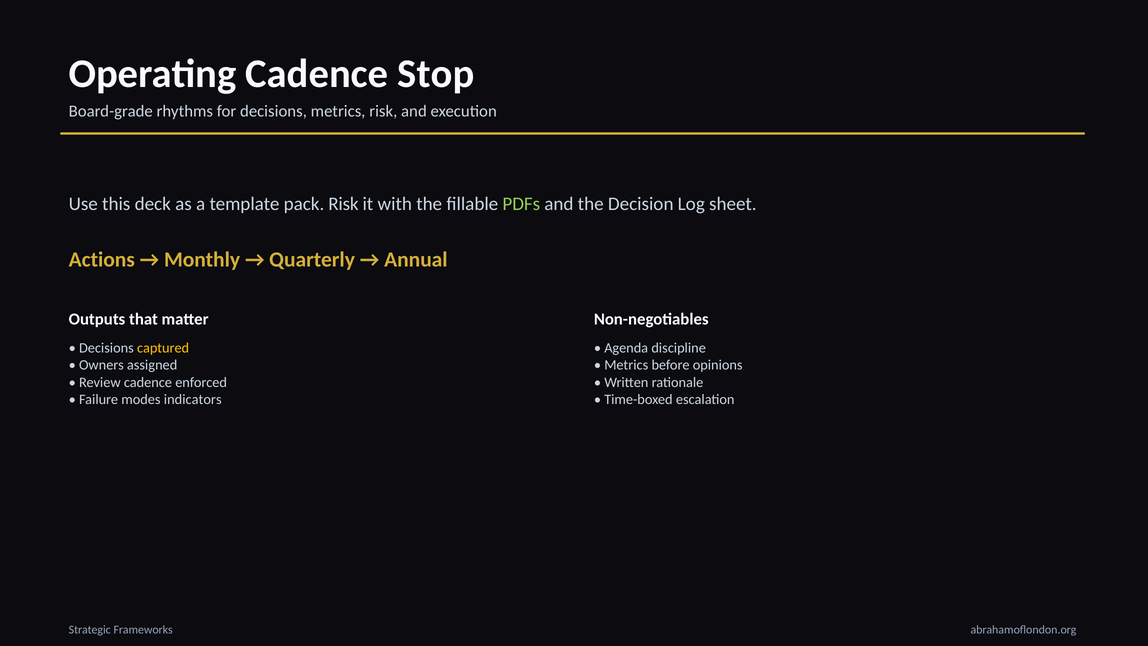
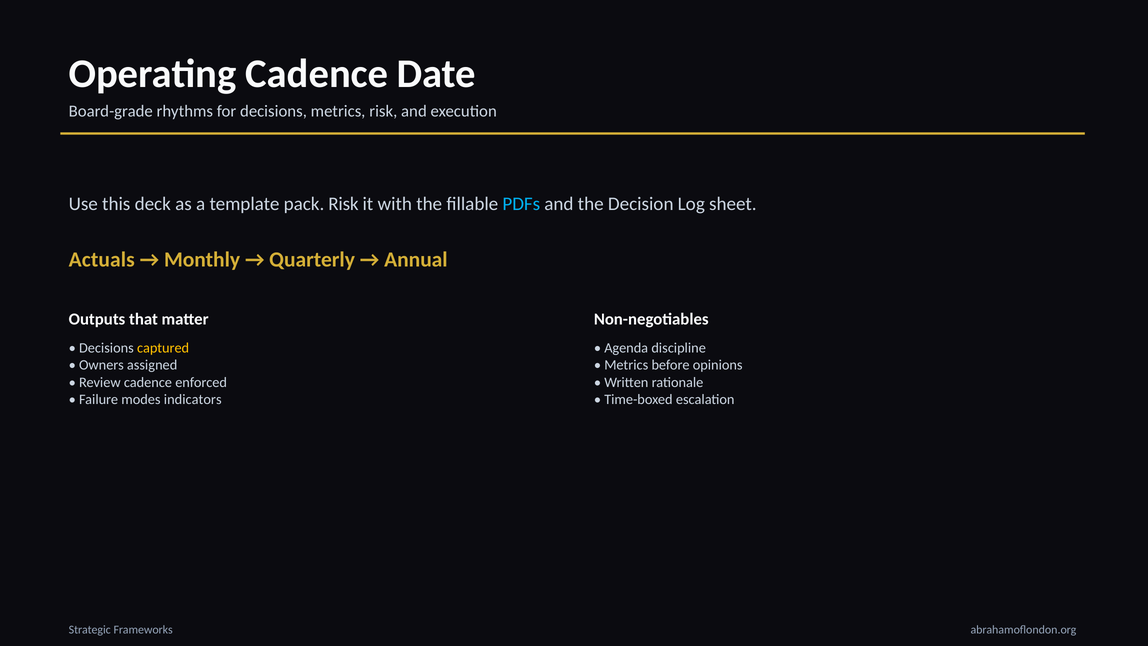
Stop: Stop -> Date
PDFs colour: light green -> light blue
Actions: Actions -> Actuals
